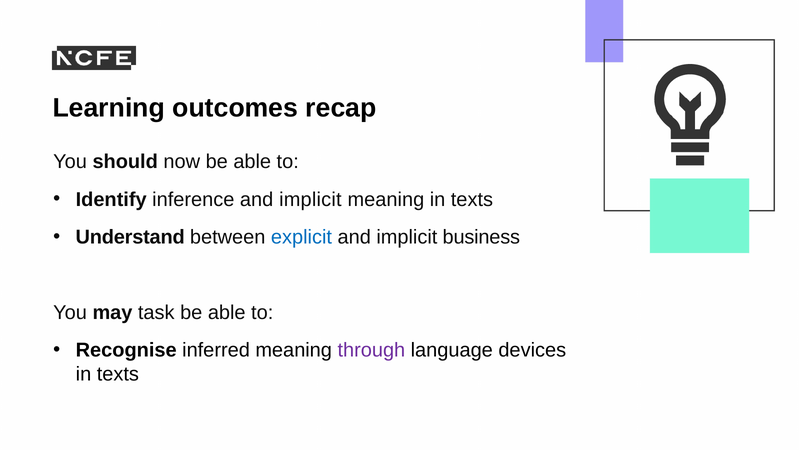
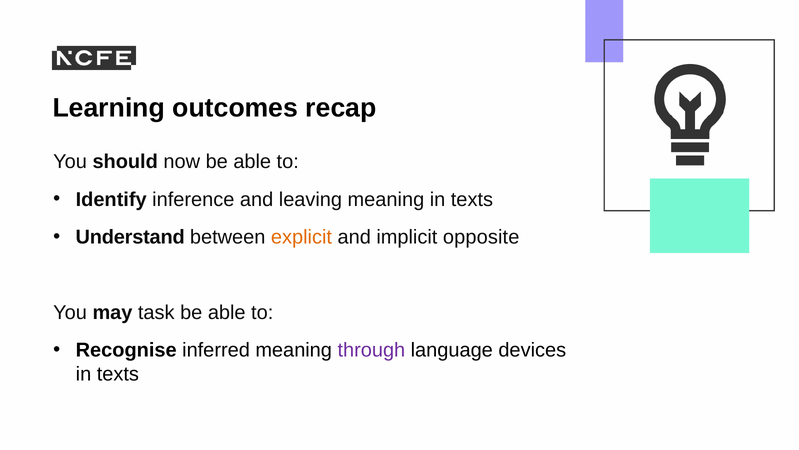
inference and implicit: implicit -> leaving
explicit colour: blue -> orange
business: business -> opposite
